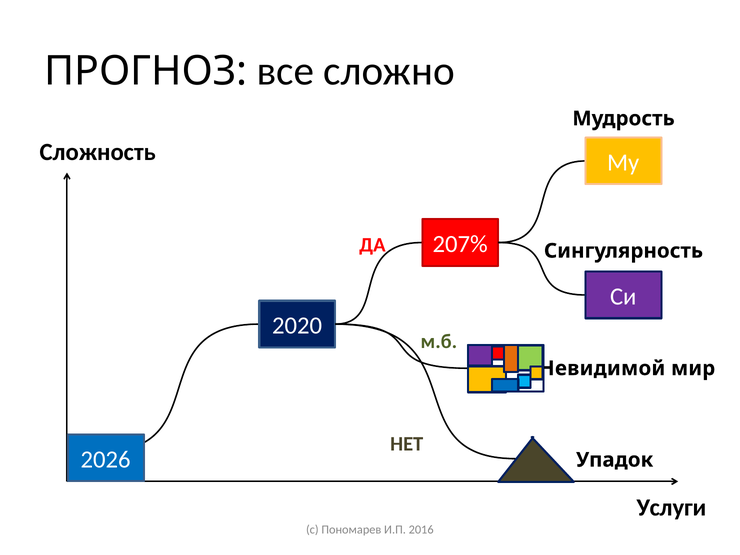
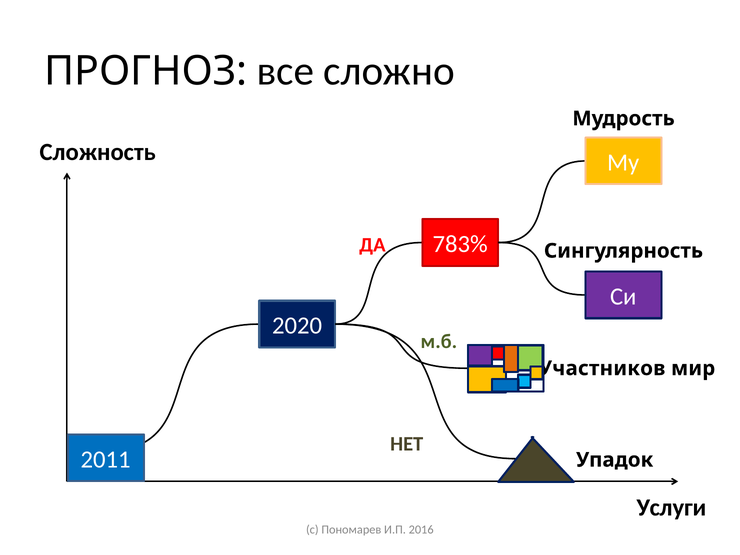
207%: 207% -> 783%
Невидимой: Невидимой -> Участников
2026: 2026 -> 2011
